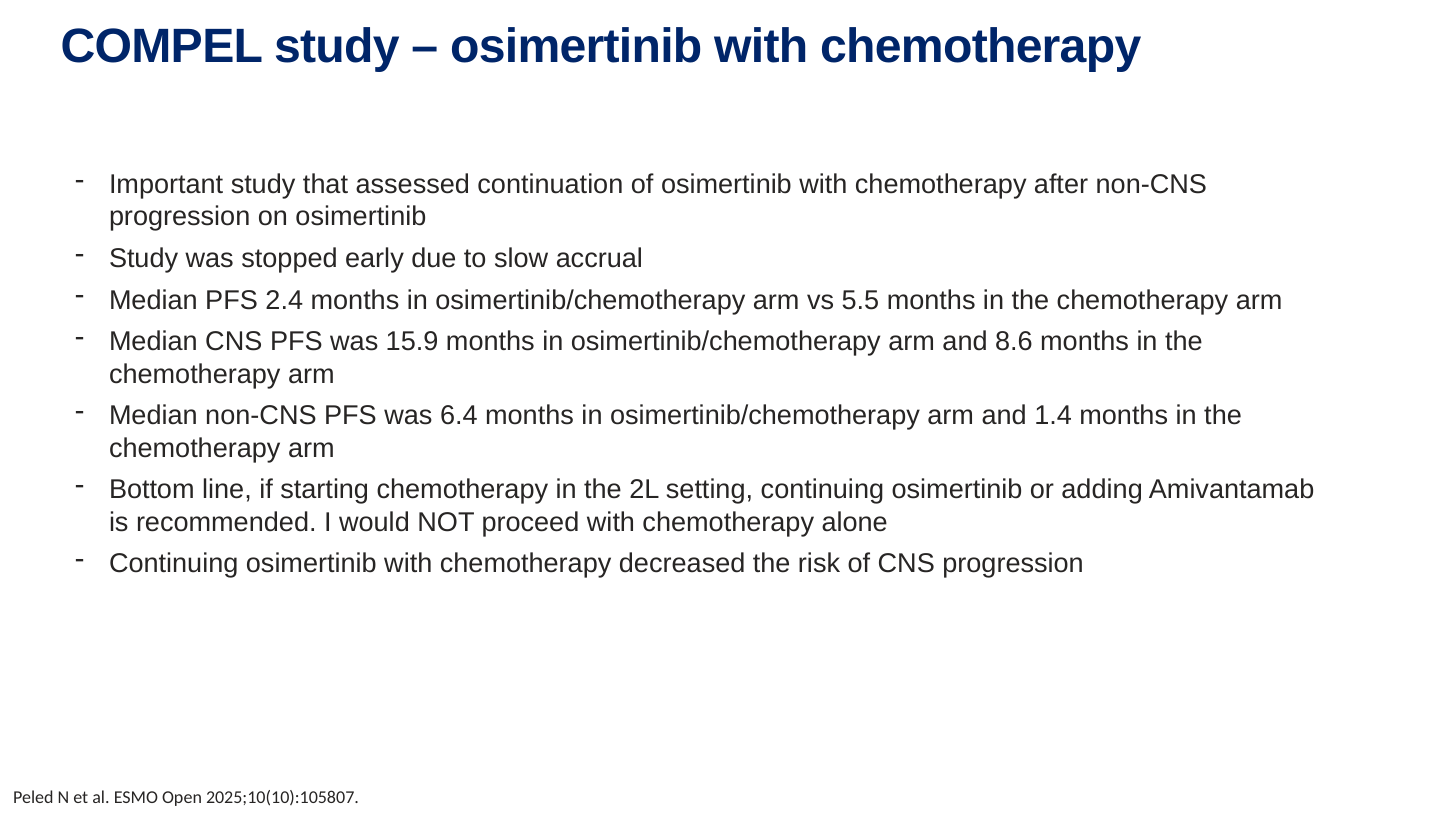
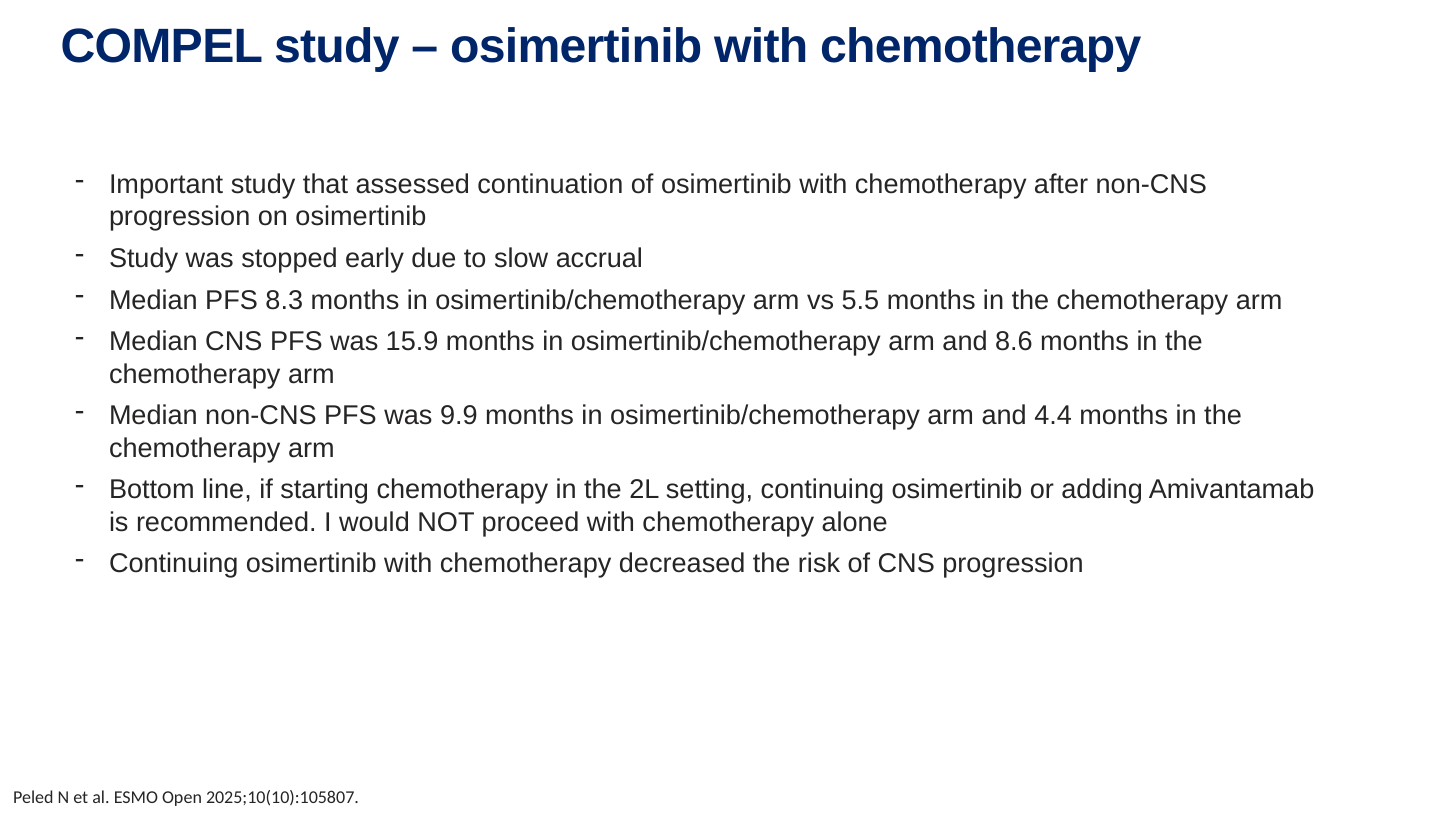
2.4: 2.4 -> 8.3
6.4: 6.4 -> 9.9
1.4: 1.4 -> 4.4
